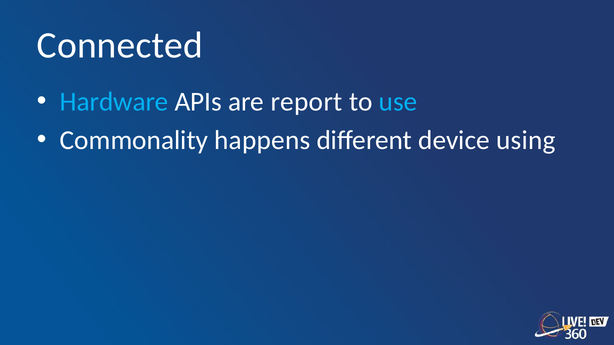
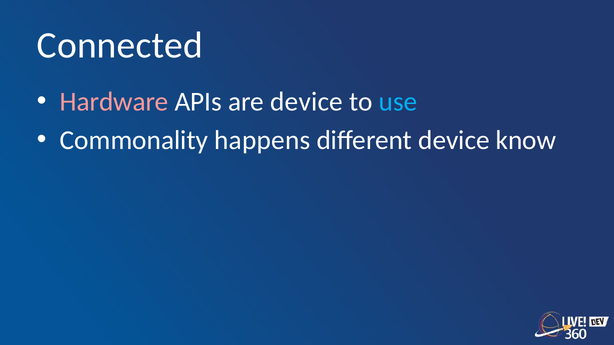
Hardware colour: light blue -> pink
are report: report -> device
using: using -> know
